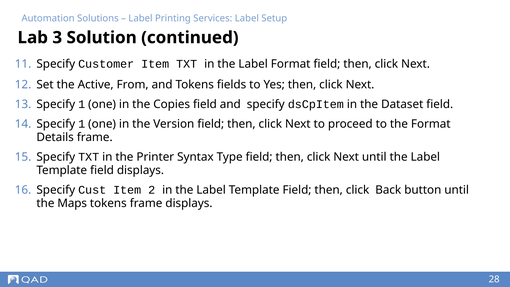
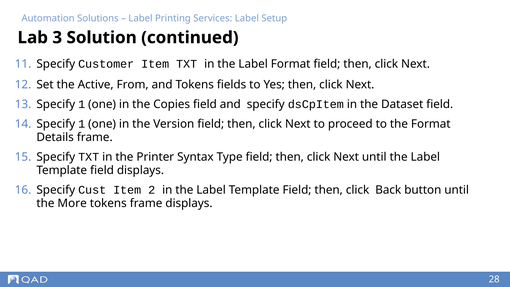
Maps: Maps -> More
